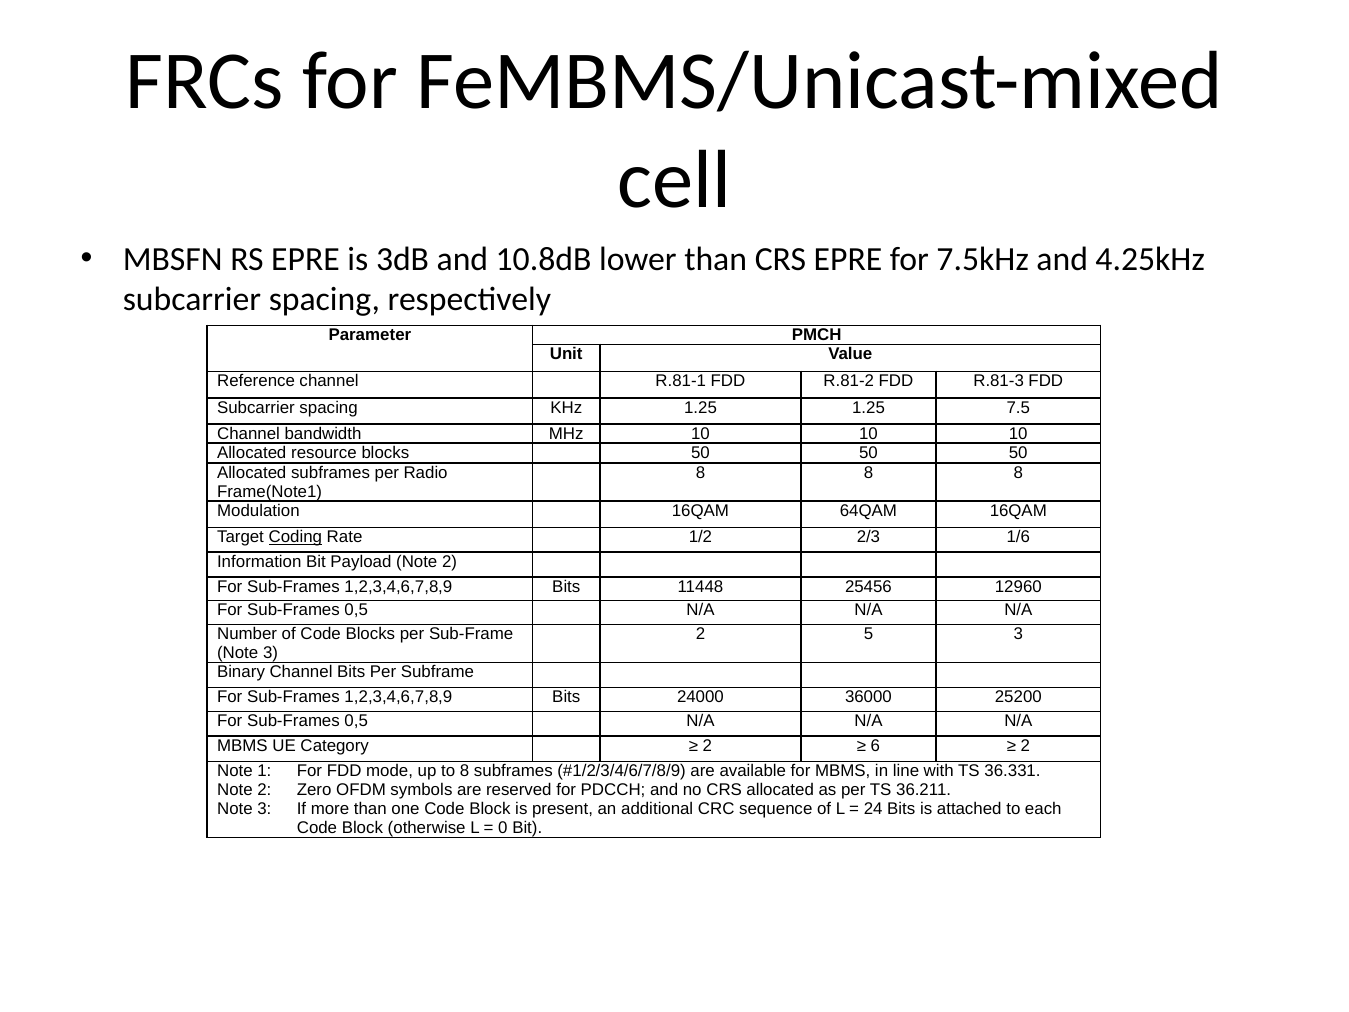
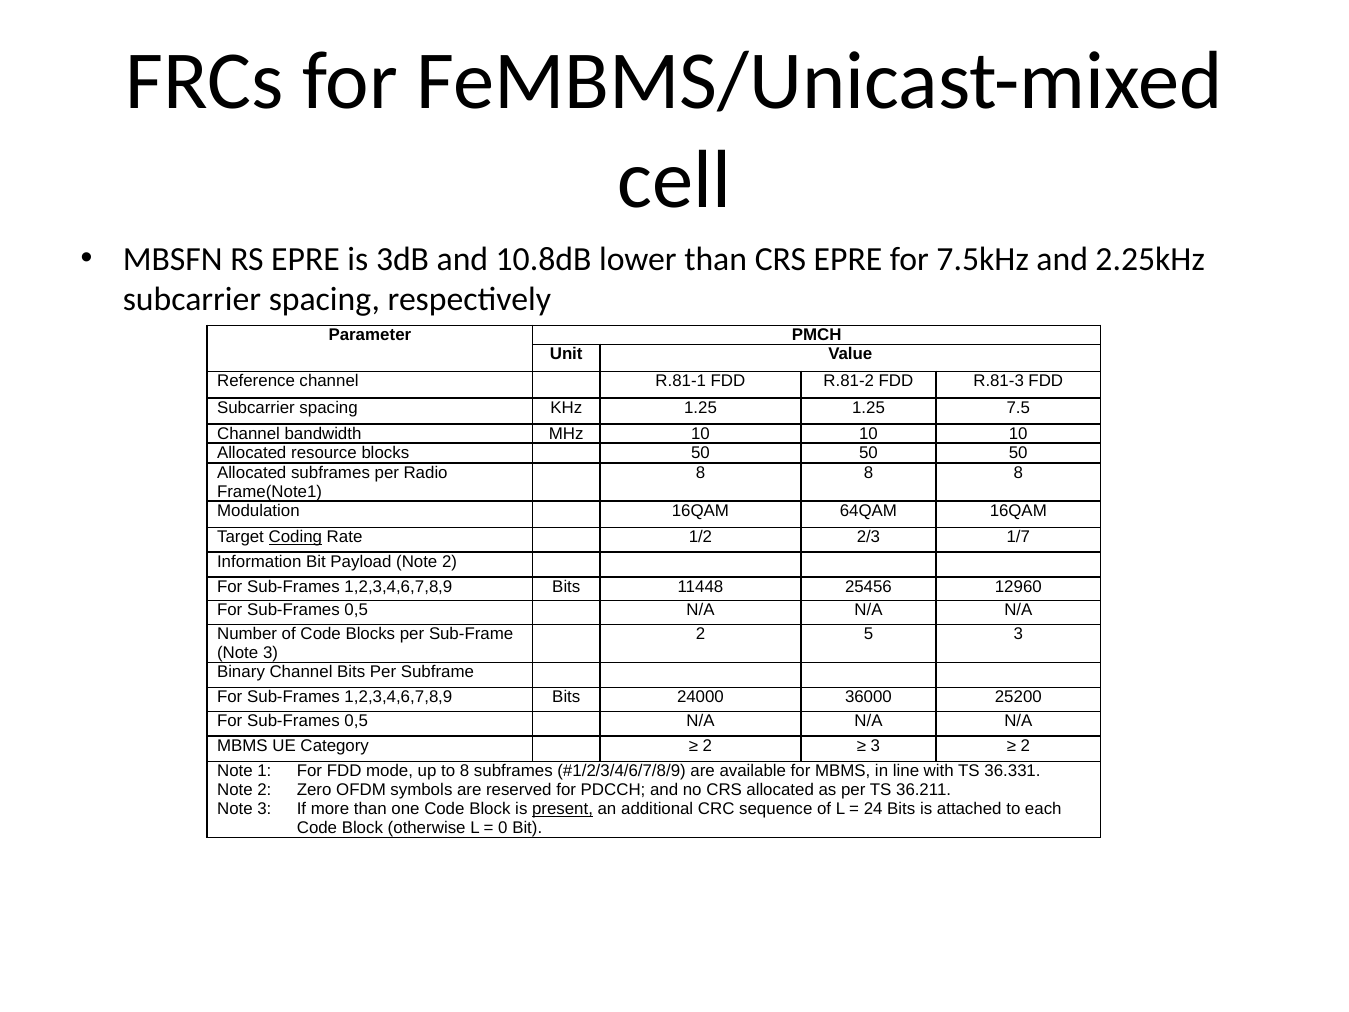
4.25kHz: 4.25kHz -> 2.25kHz
1/6: 1/6 -> 1/7
6 at (875, 745): 6 -> 3
present underline: none -> present
